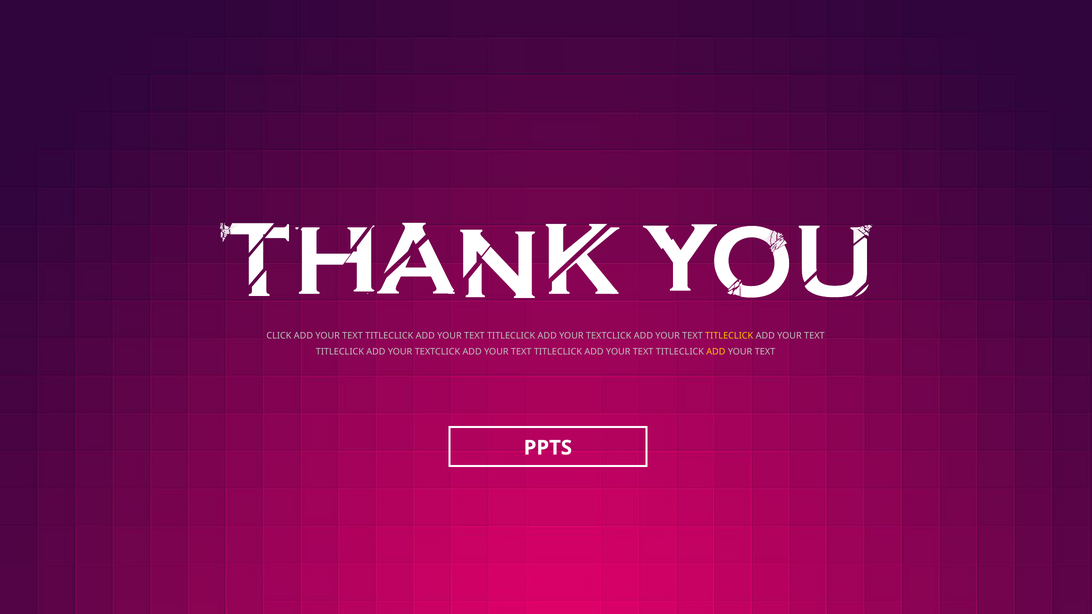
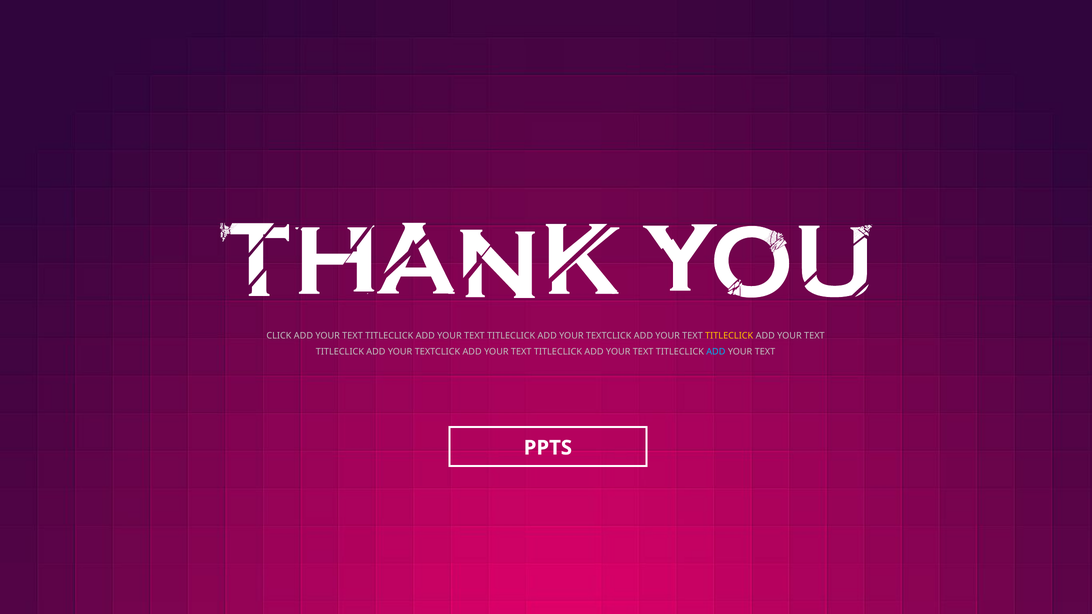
ADD at (716, 352) colour: yellow -> light blue
